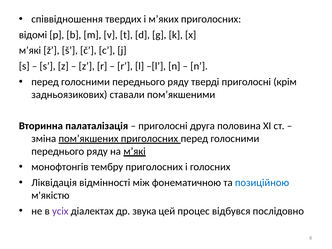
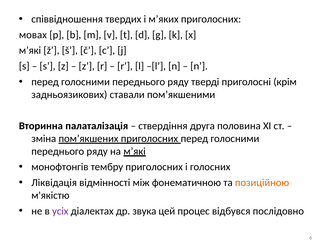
відомі: відомі -> мовах
приголосні at (163, 126): приголосні -> ствердіння
позиційною colour: blue -> orange
